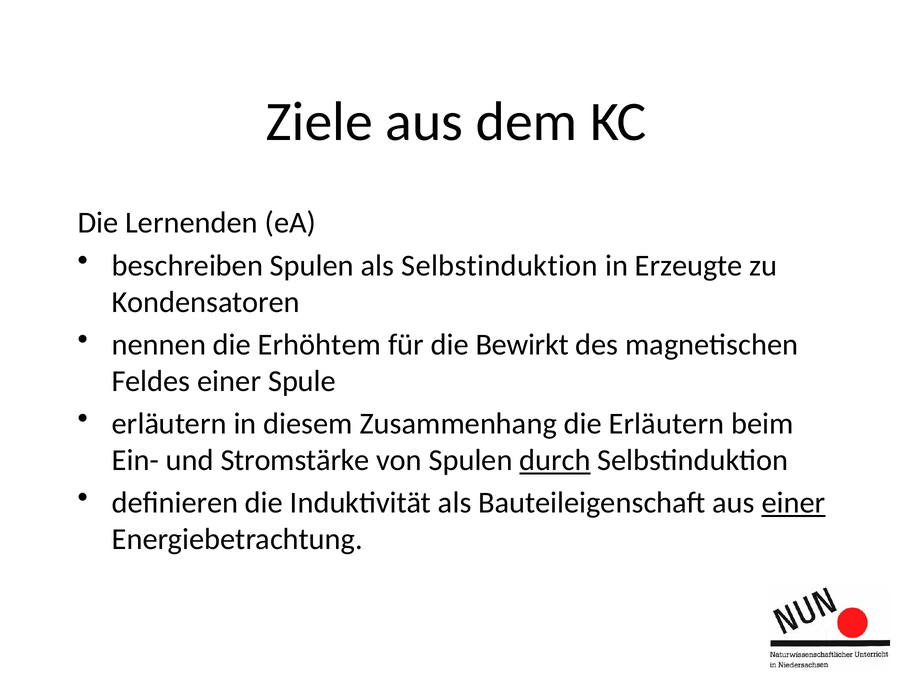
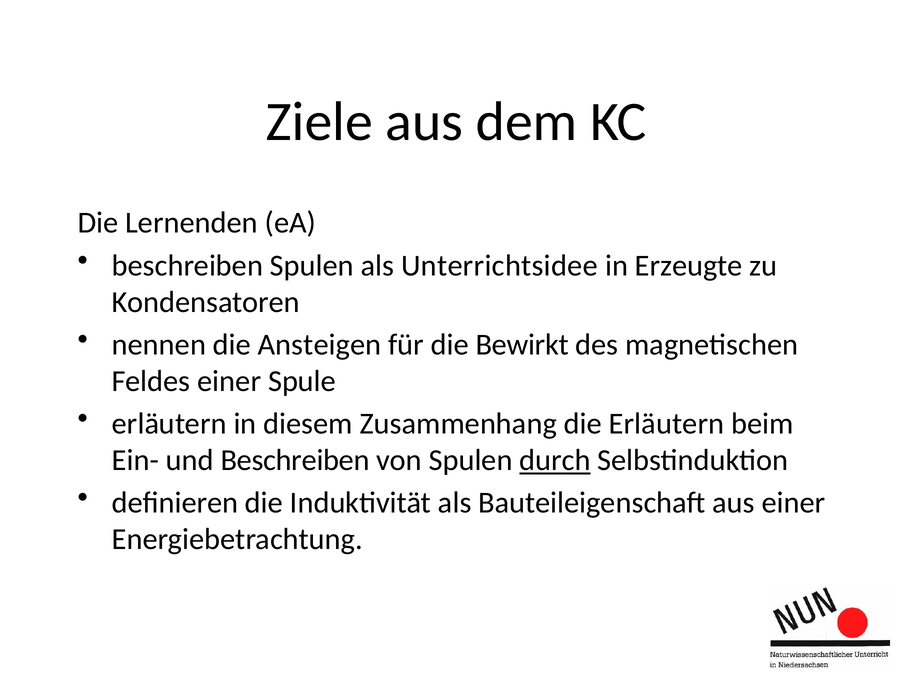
als Selbstinduktion: Selbstinduktion -> Unterrichtsidee
Erhöhtem: Erhöhtem -> Ansteigen
und Stromstärke: Stromstärke -> Beschreiben
einer at (794, 503) underline: present -> none
